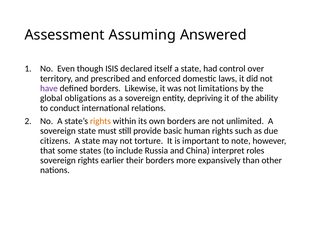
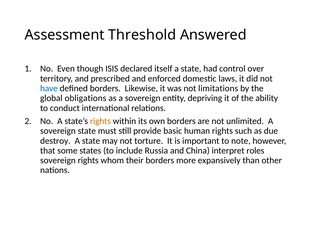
Assuming: Assuming -> Threshold
have colour: purple -> blue
citizens: citizens -> destroy
earlier: earlier -> whom
